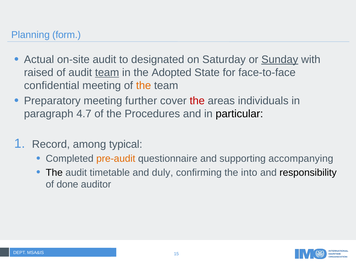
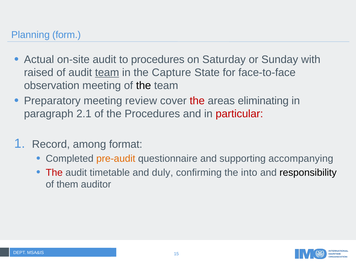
to designated: designated -> procedures
Sunday underline: present -> none
Adopted: Adopted -> Capture
confidential: confidential -> observation
the at (144, 86) colour: orange -> black
further: further -> review
individuals: individuals -> eliminating
4.7: 4.7 -> 2.1
particular colour: black -> red
typical: typical -> format
The at (54, 173) colour: black -> red
done: done -> them
